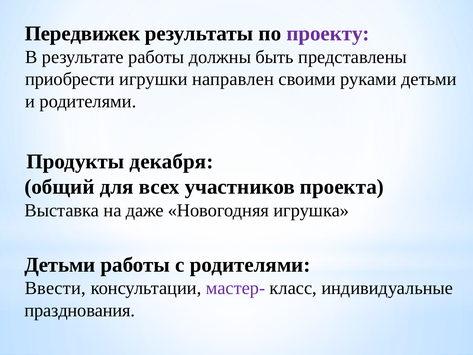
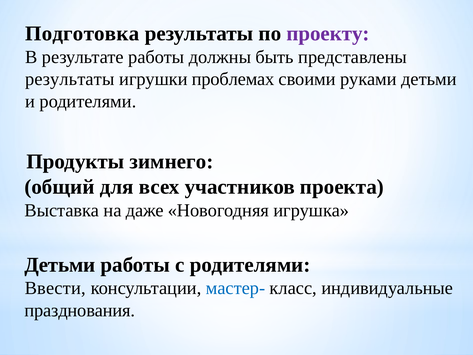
Передвижек: Передвижек -> Подготовка
приобрести at (70, 79): приобрести -> результаты
направлен: направлен -> проблемах
декабря: декабря -> зимнего
мастер- colour: purple -> blue
